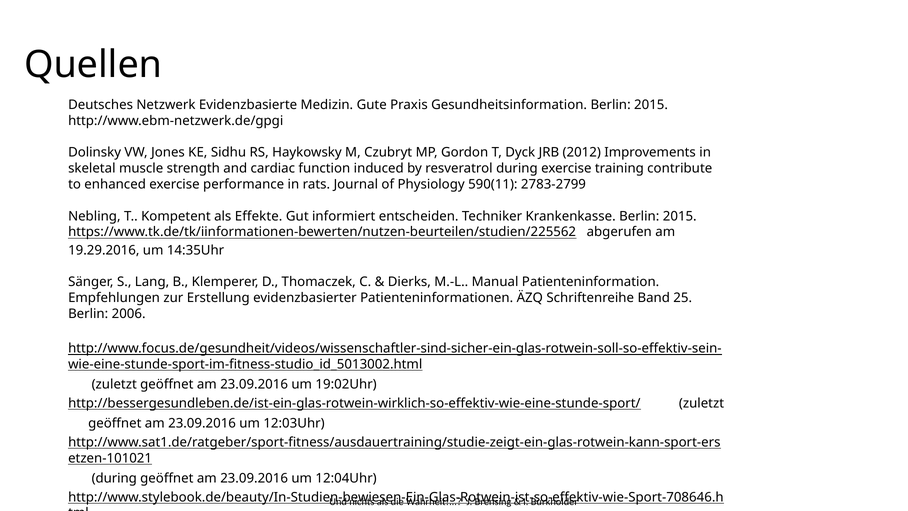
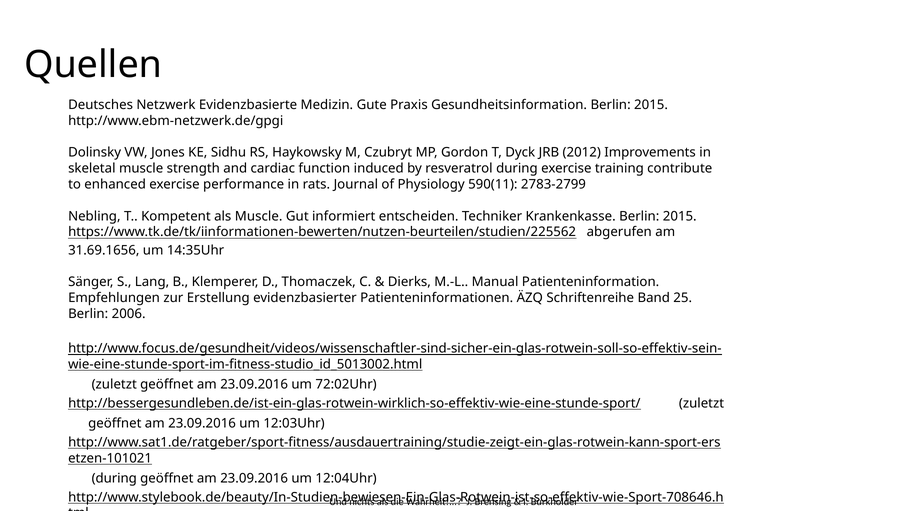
als Effekte: Effekte -> Muscle
19.29.2016: 19.29.2016 -> 31.69.1656
19:02Uhr: 19:02Uhr -> 72:02Uhr
